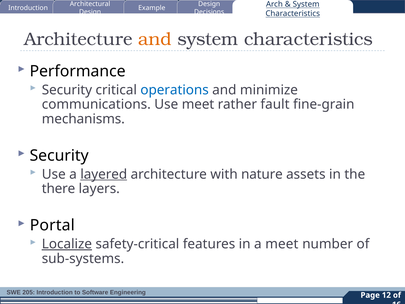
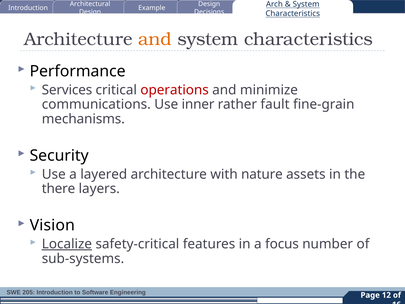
Security at (67, 90): Security -> Services
operations colour: blue -> red
Use meet: meet -> inner
layered underline: present -> none
Portal: Portal -> Vision
a meet: meet -> focus
